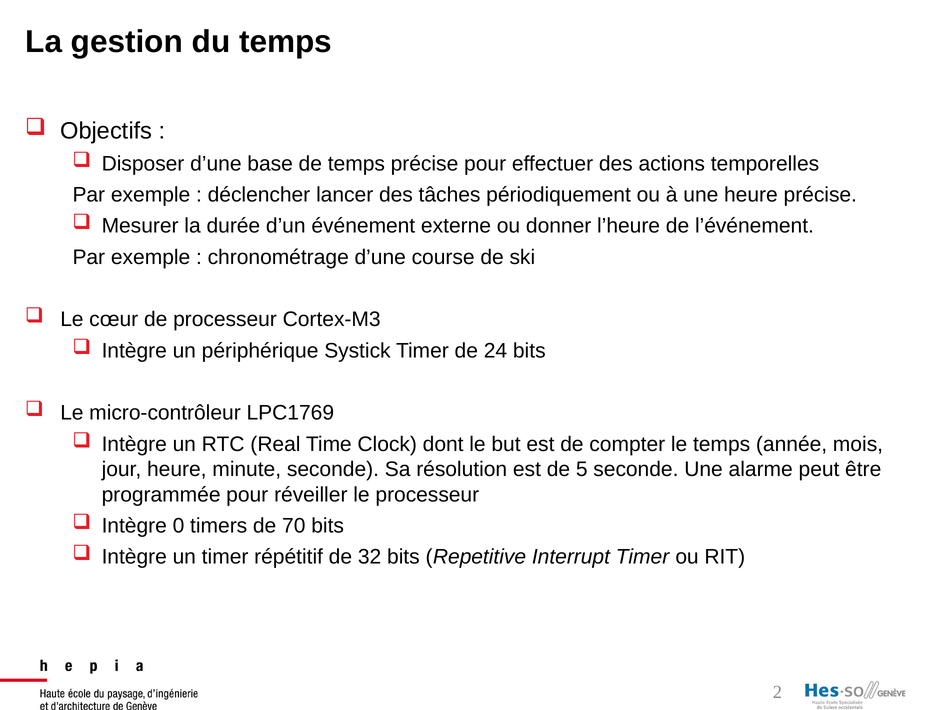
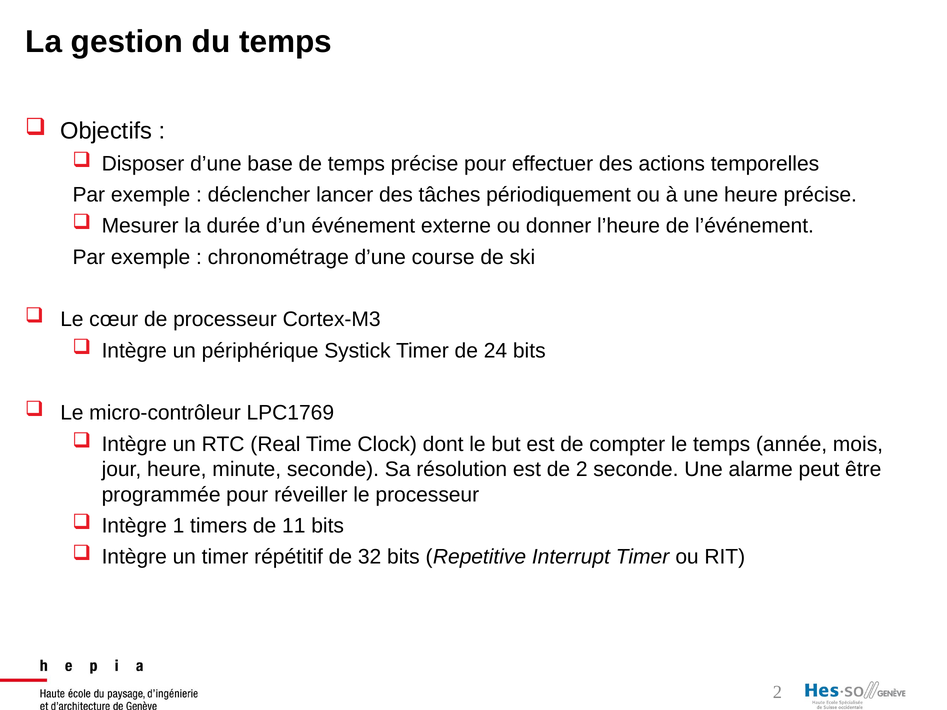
de 5: 5 -> 2
0: 0 -> 1
70: 70 -> 11
